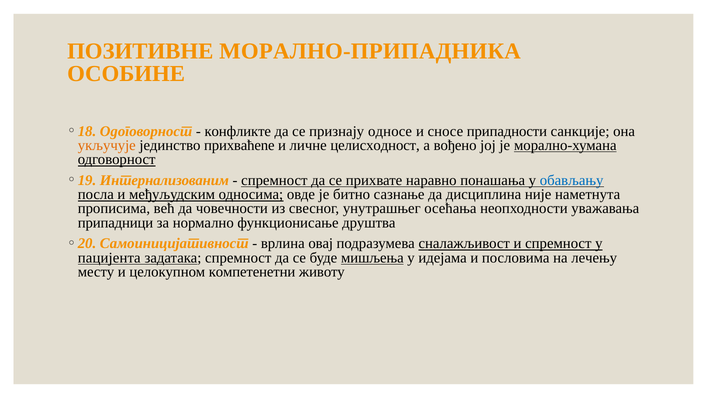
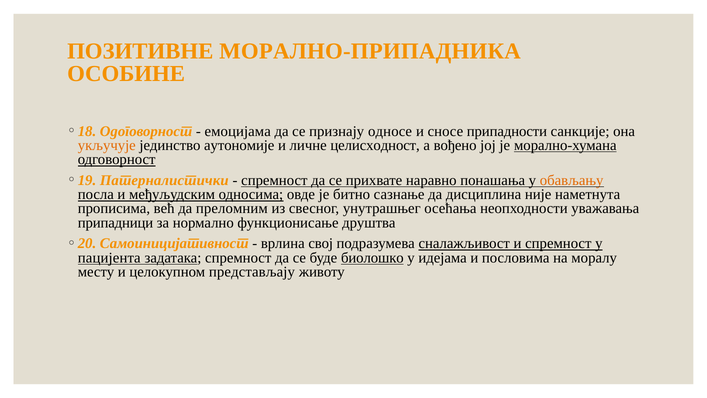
конфликте: конфликте -> емоцијама
прихвaћene: прихвaћene -> аутономије
Интернализованим: Интернализованим -> Патерналистички
обављању colour: blue -> orange
човечности: човечности -> преломним
овај: овај -> свој
мишљења: мишљења -> биолошко
лечењу: лечењу -> моралу
компетенетни: компетенетни -> представљају
